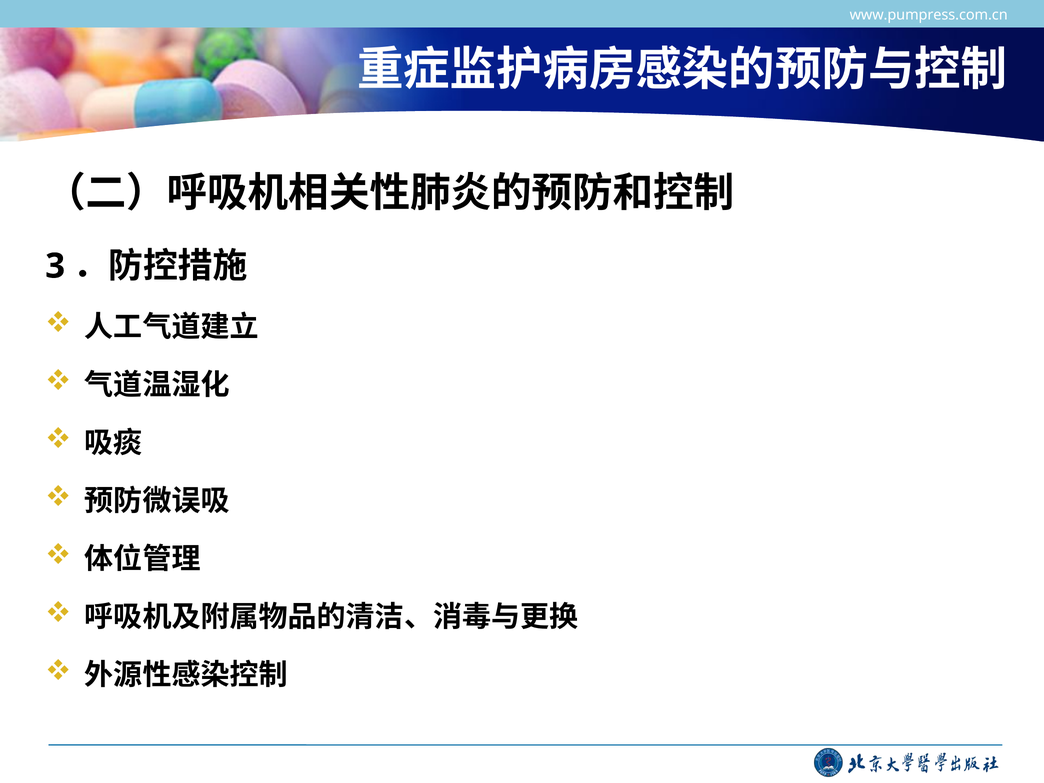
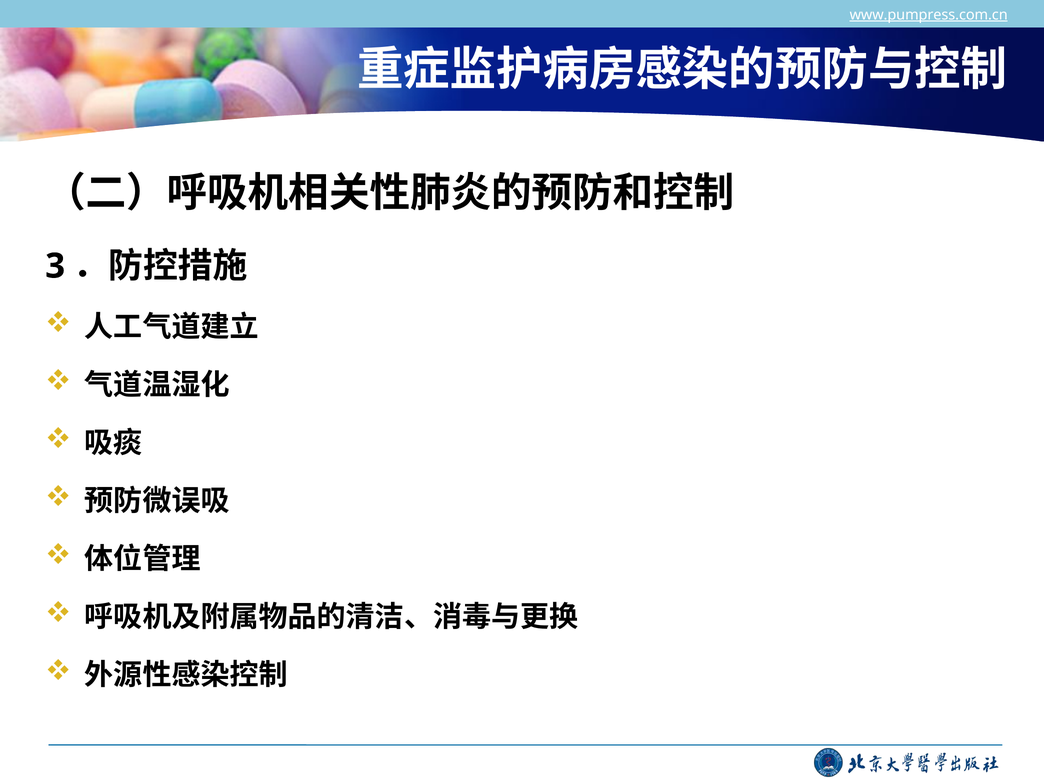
www.pumpress.com.cn underline: none -> present
